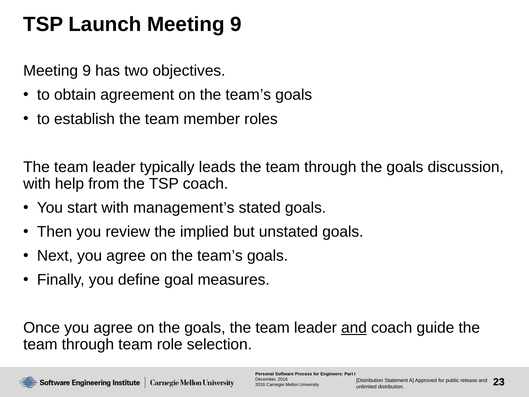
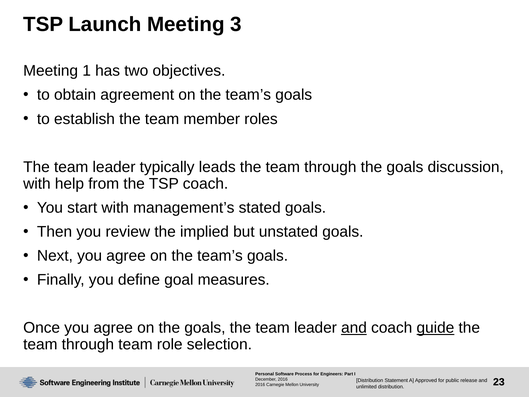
Launch Meeting 9: 9 -> 3
9 at (87, 71): 9 -> 1
guide underline: none -> present
